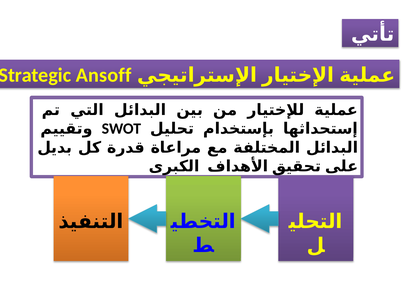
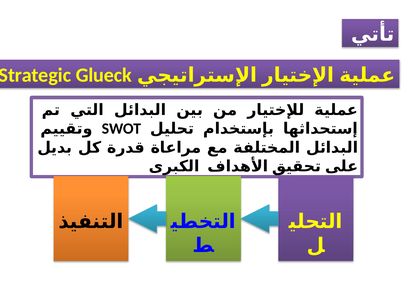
Ansoff: Ansoff -> Glueck
